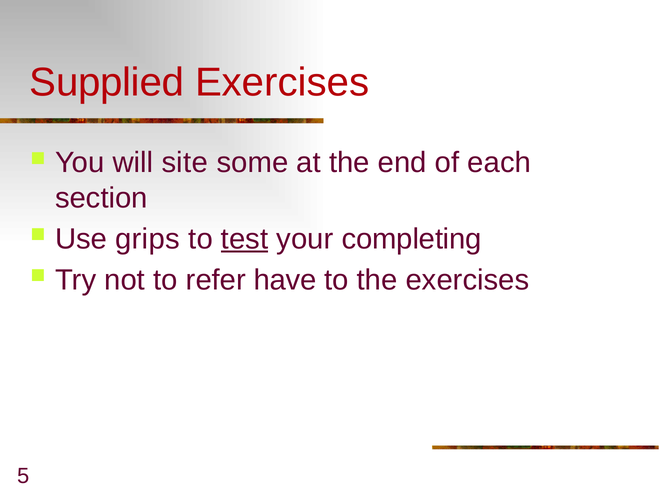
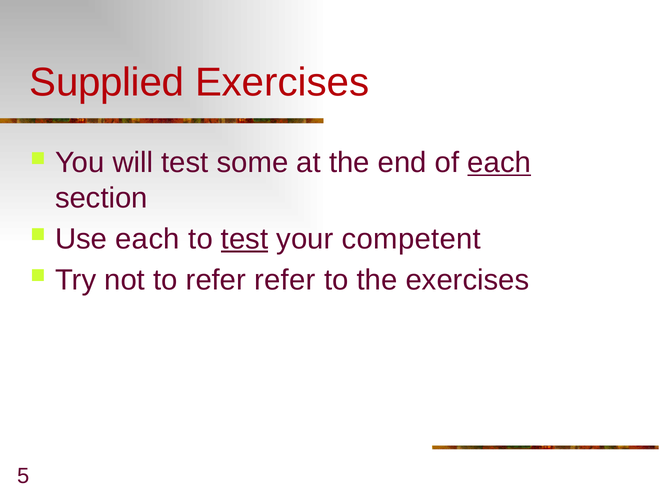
will site: site -> test
each at (499, 163) underline: none -> present
Use grips: grips -> each
completing: completing -> competent
refer have: have -> refer
